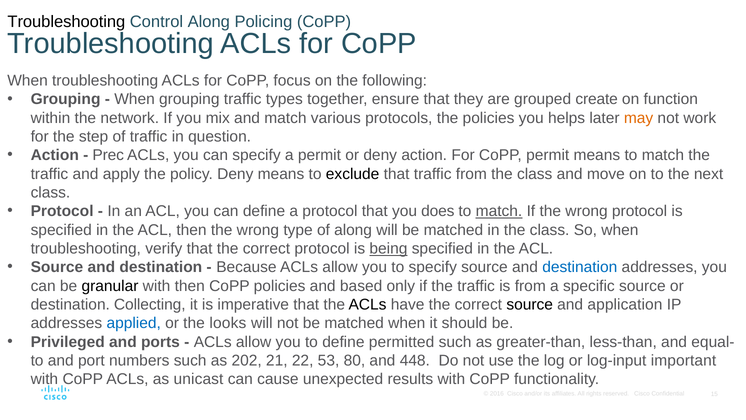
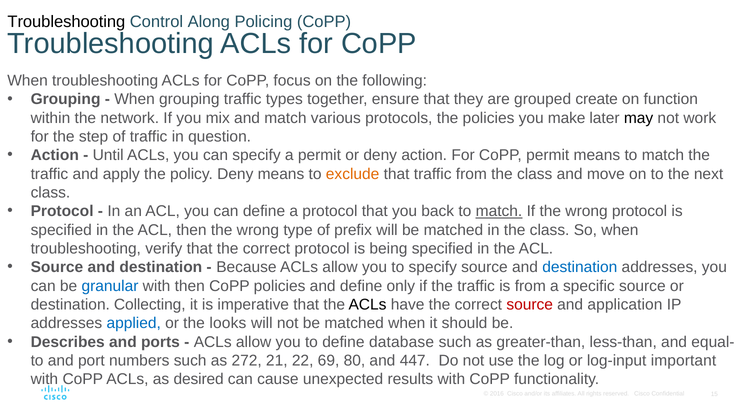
helps: helps -> make
may colour: orange -> black
Prec: Prec -> Until
exclude colour: black -> orange
does: does -> back
of along: along -> prefix
being underline: present -> none
granular colour: black -> blue
and based: based -> define
source at (530, 304) colour: black -> red
Privileged: Privileged -> Describes
permitted: permitted -> database
202: 202 -> 272
53: 53 -> 69
448: 448 -> 447
unicast: unicast -> desired
